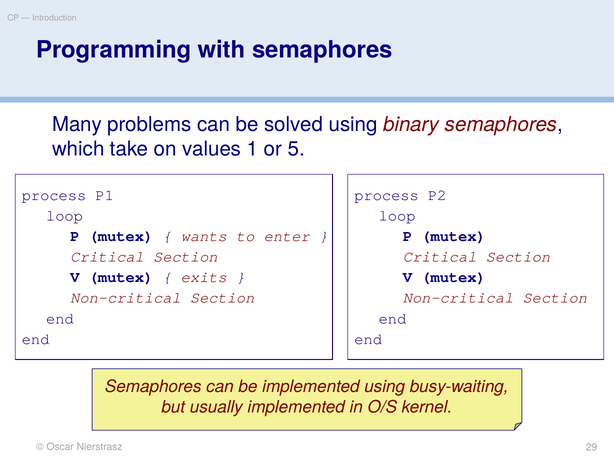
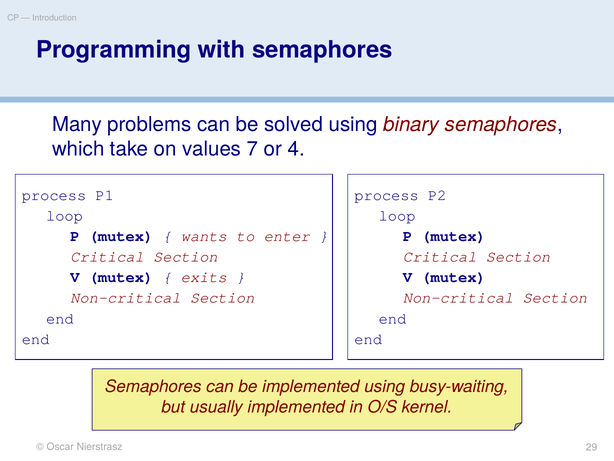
1: 1 -> 7
5: 5 -> 4
